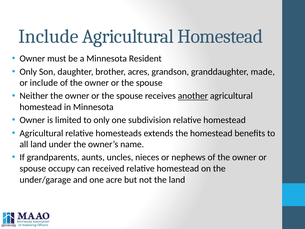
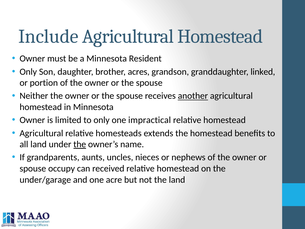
made: made -> linked
or include: include -> portion
subdivision: subdivision -> impractical
the at (80, 144) underline: none -> present
